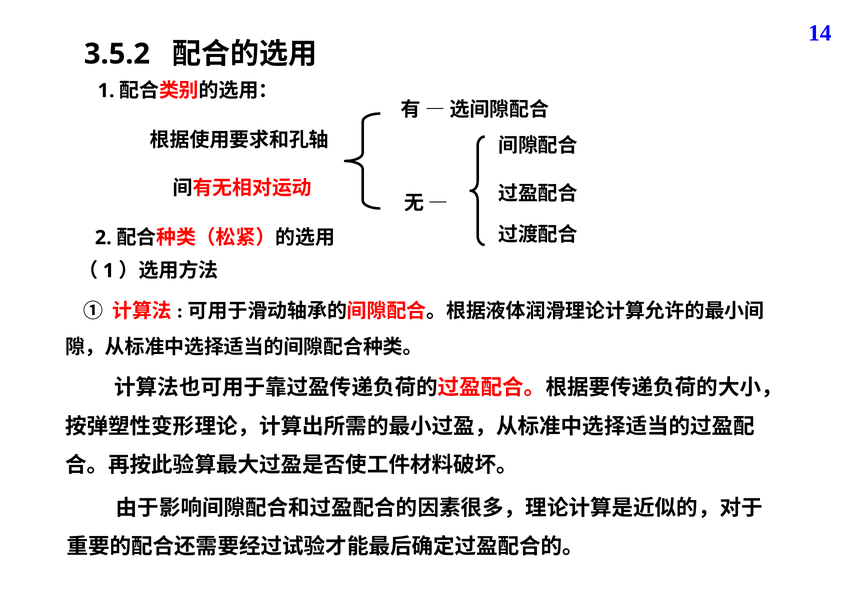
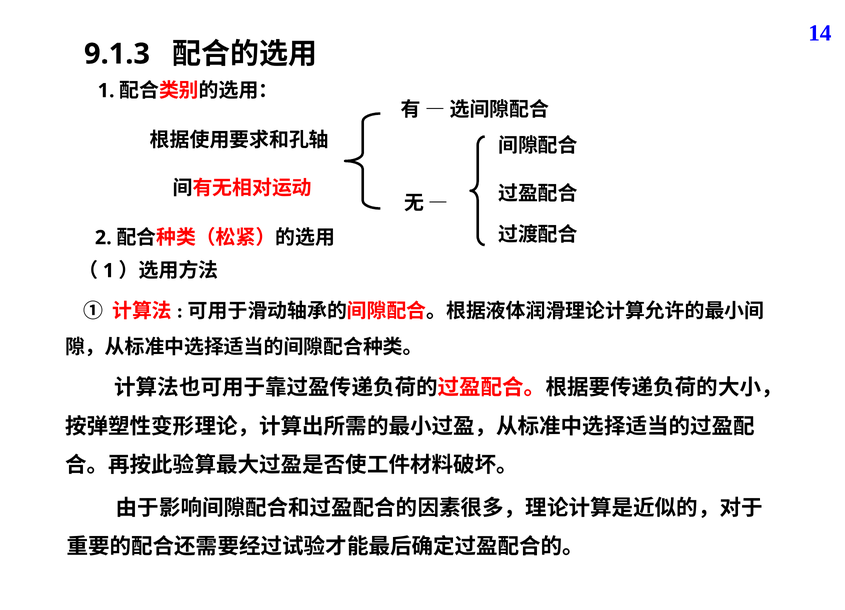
3.5.2: 3.5.2 -> 9.1.3
